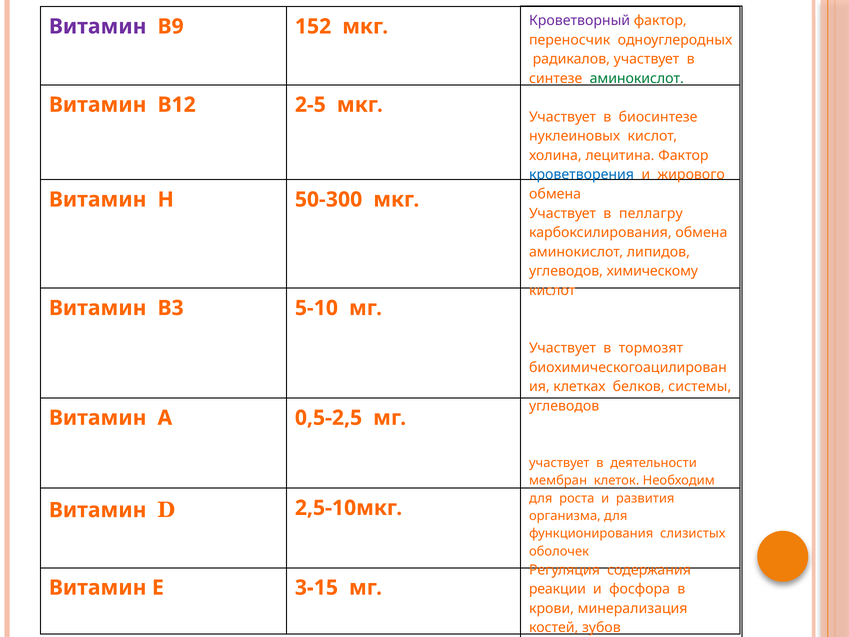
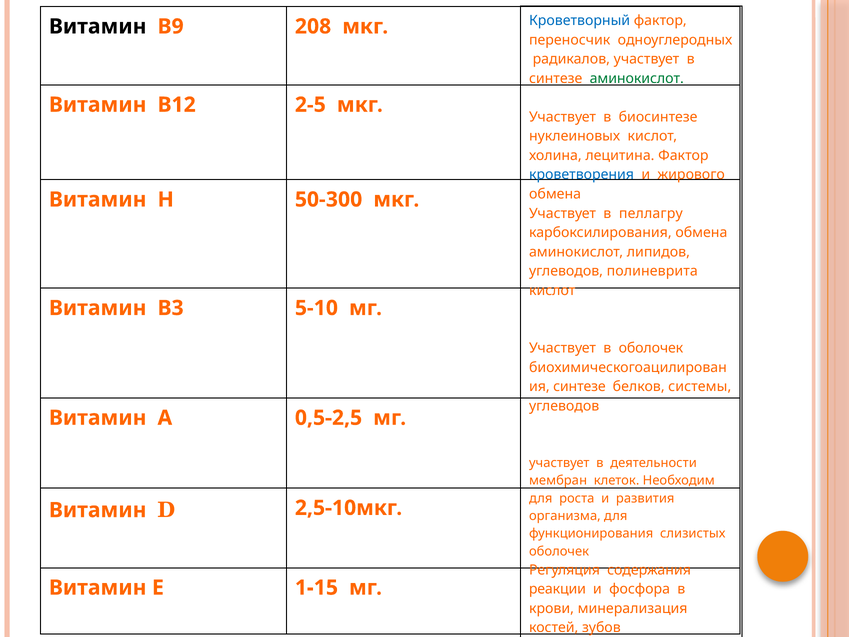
Кроветворный colour: purple -> blue
Витамин at (98, 26) colour: purple -> black
152: 152 -> 208
химическому: химическому -> полиневрита
в тормозят: тормозят -> оболочек
клетках at (579, 387): клетках -> синтезе
3-15: 3-15 -> 1-15
